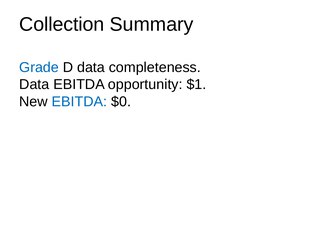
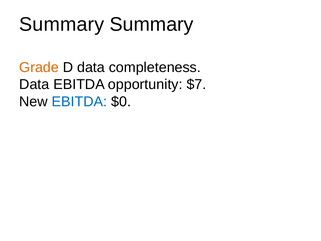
Collection at (62, 24): Collection -> Summary
Grade colour: blue -> orange
$1: $1 -> $7
